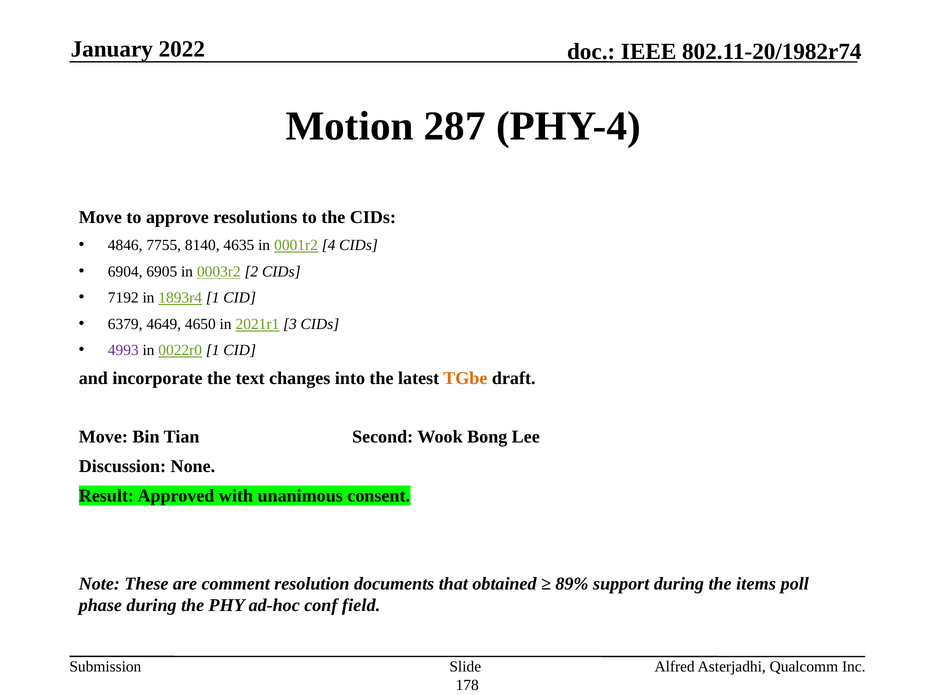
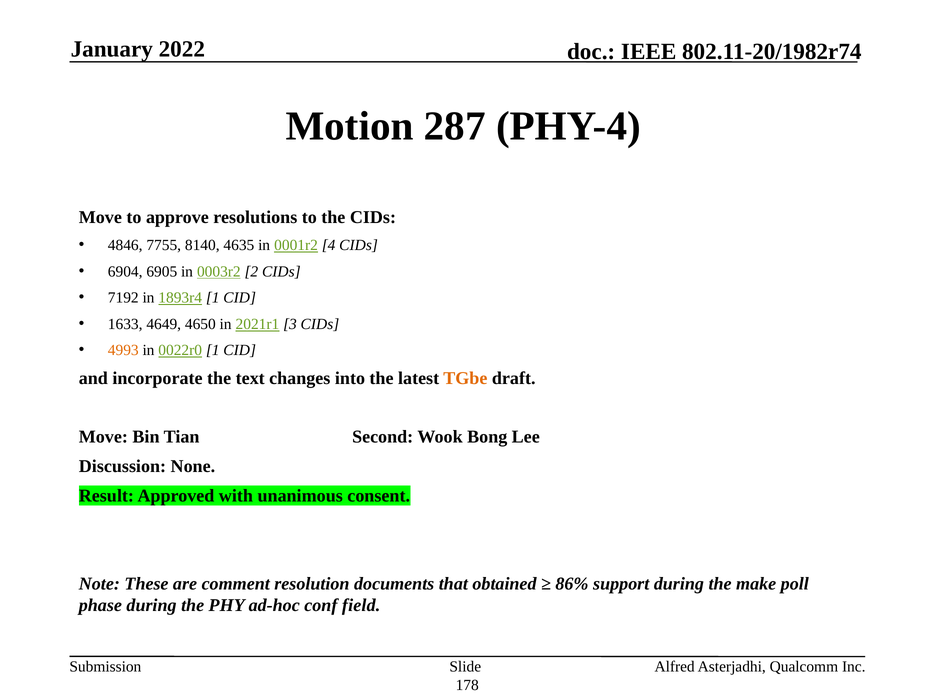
6379: 6379 -> 1633
4993 colour: purple -> orange
89%: 89% -> 86%
items: items -> make
